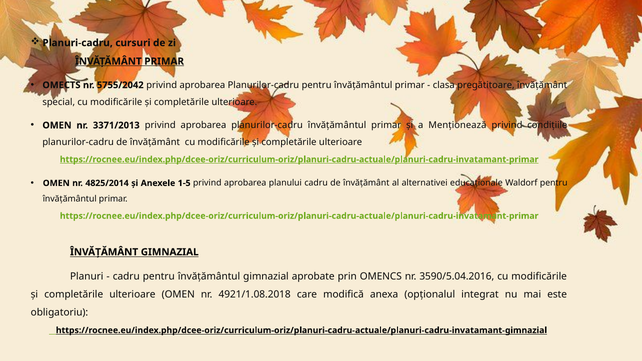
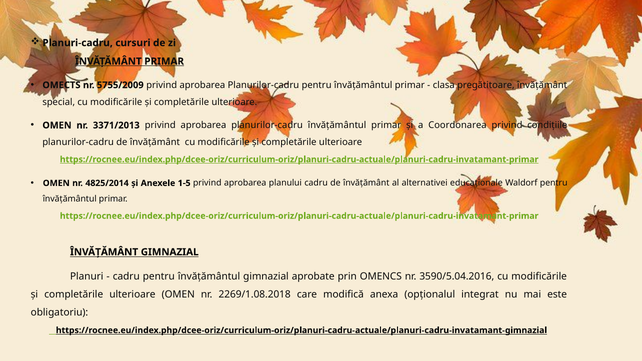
5755/2042: 5755/2042 -> 5755/2009
Menționează: Menționează -> Coordonarea
4921/1.08.2018: 4921/1.08.2018 -> 2269/1.08.2018
